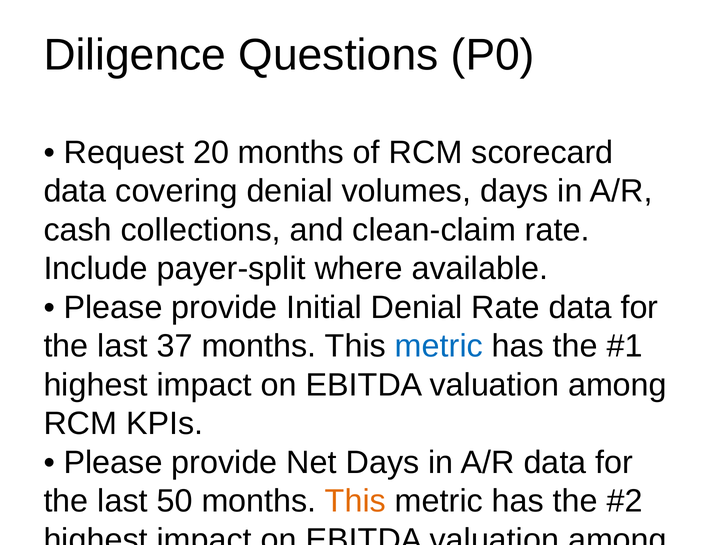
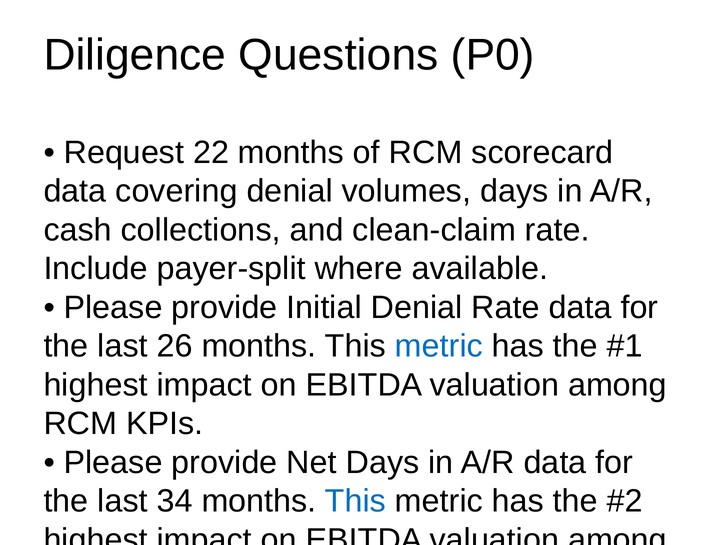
20: 20 -> 22
37: 37 -> 26
50: 50 -> 34
This at (355, 501) colour: orange -> blue
